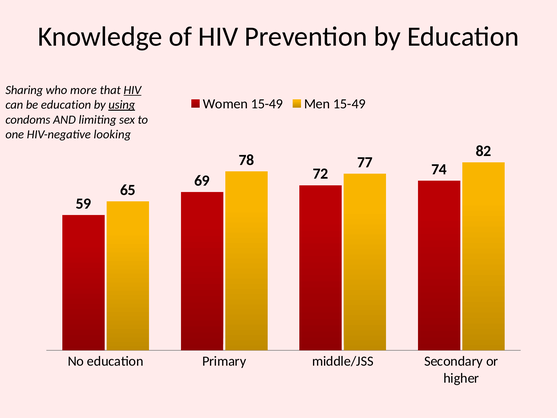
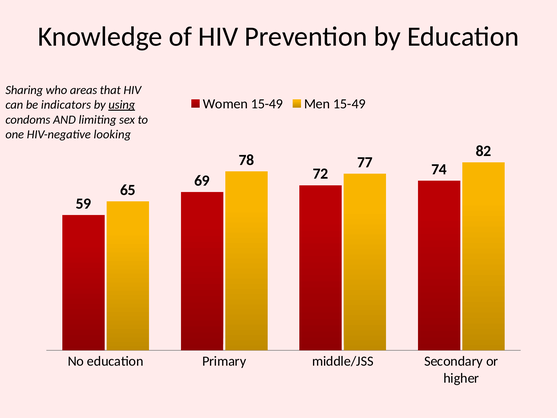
more: more -> areas
HIV at (132, 90) underline: present -> none
be education: education -> indicators
